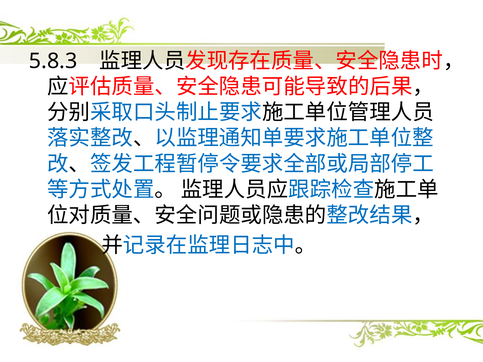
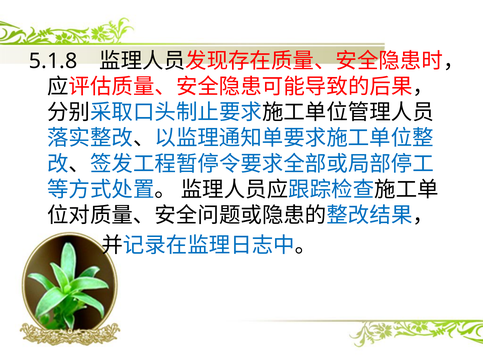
5.8.3: 5.8.3 -> 5.1.8
